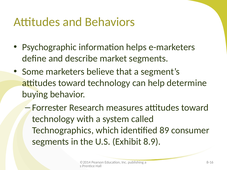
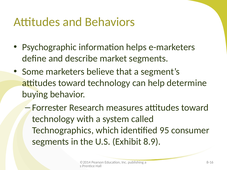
89: 89 -> 95
